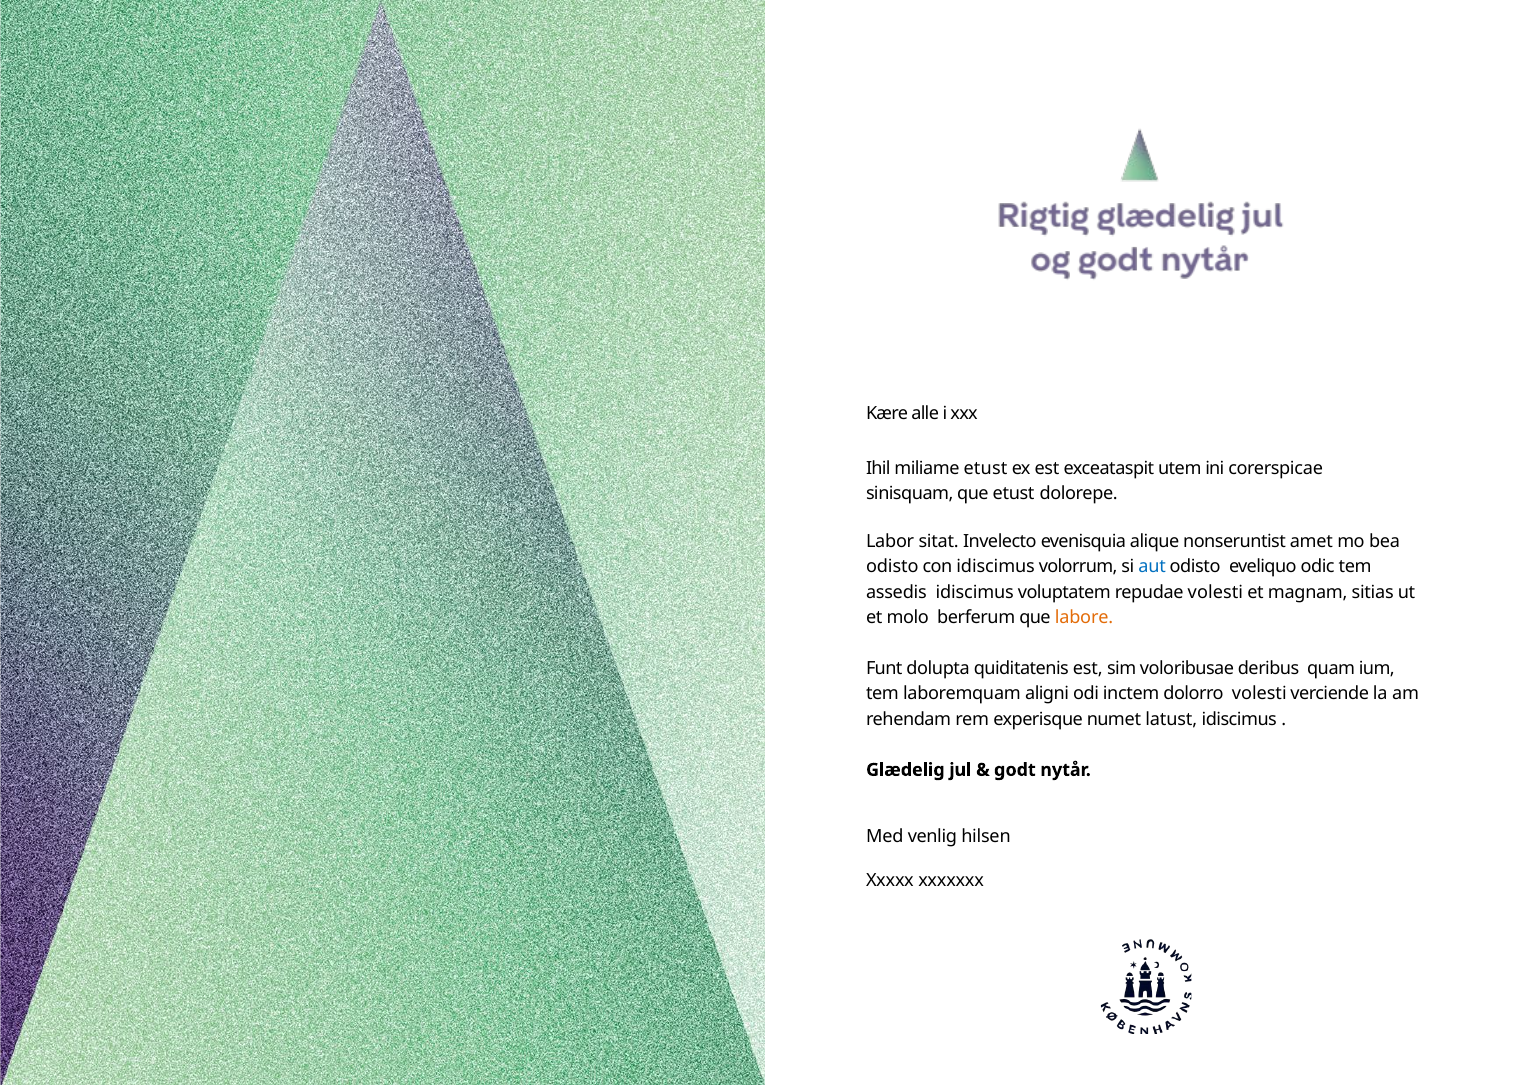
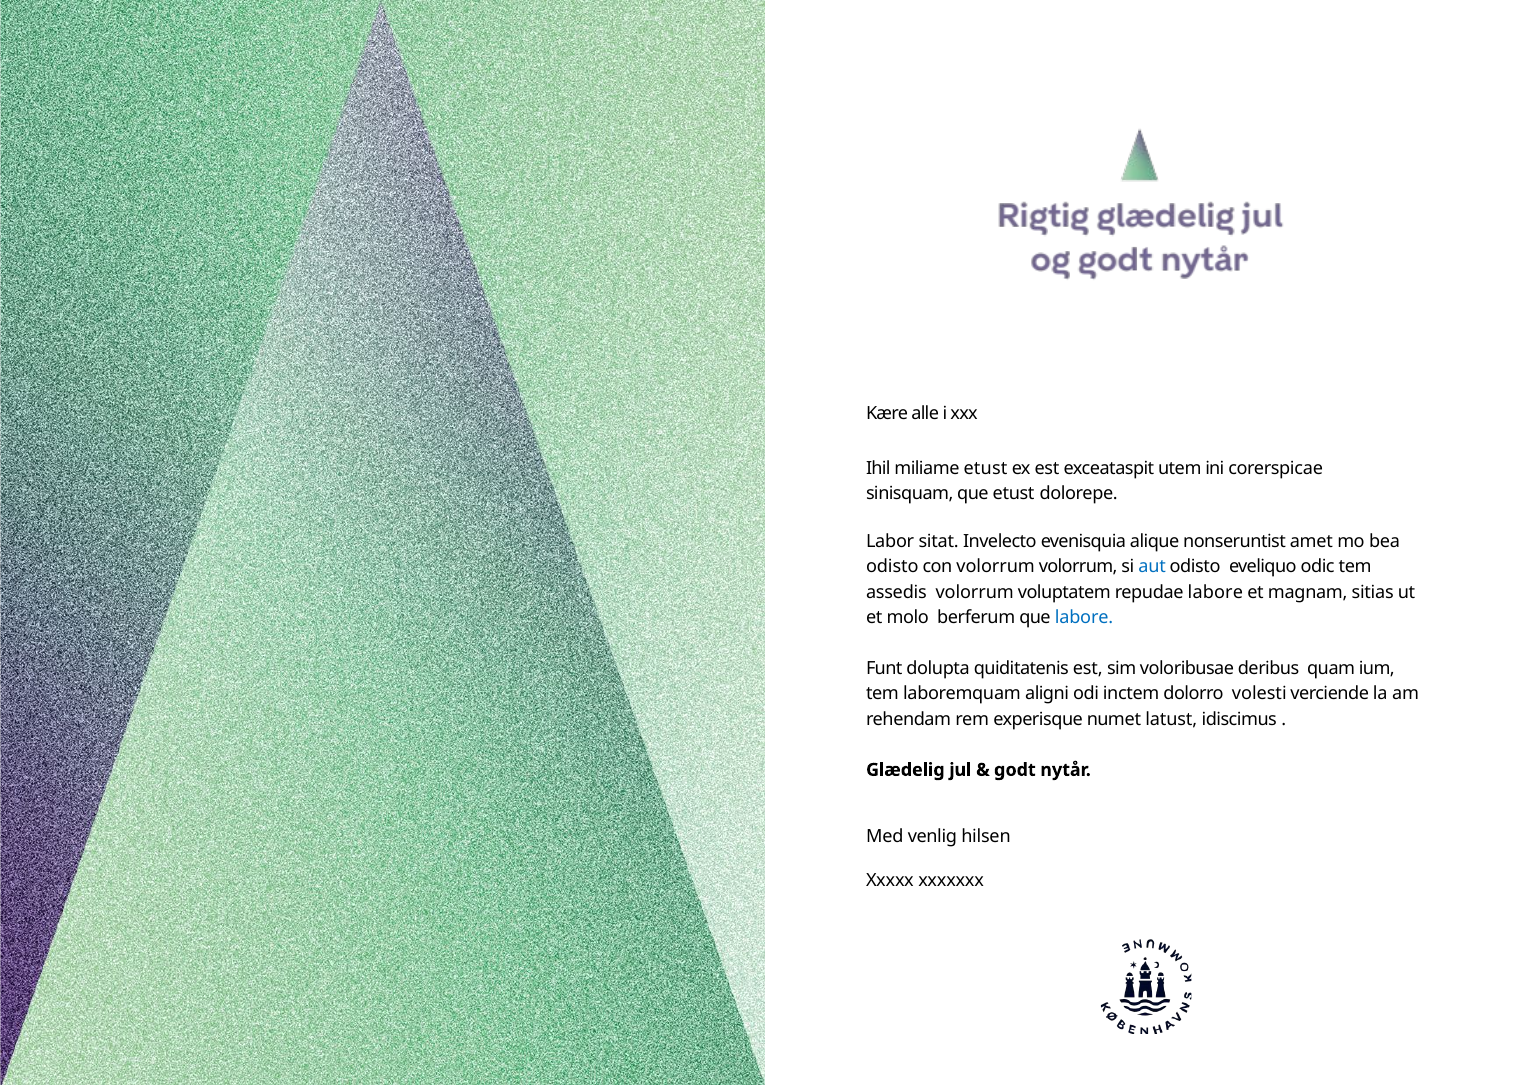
con idiscimus: idiscimus -> volorrum
assedis idiscimus: idiscimus -> volorrum
repudae volesti: volesti -> labore
labore at (1084, 618) colour: orange -> blue
